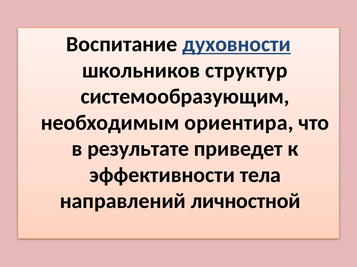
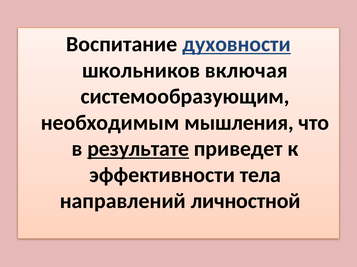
структур: структур -> включая
ориентира: ориентира -> мышления
результате underline: none -> present
